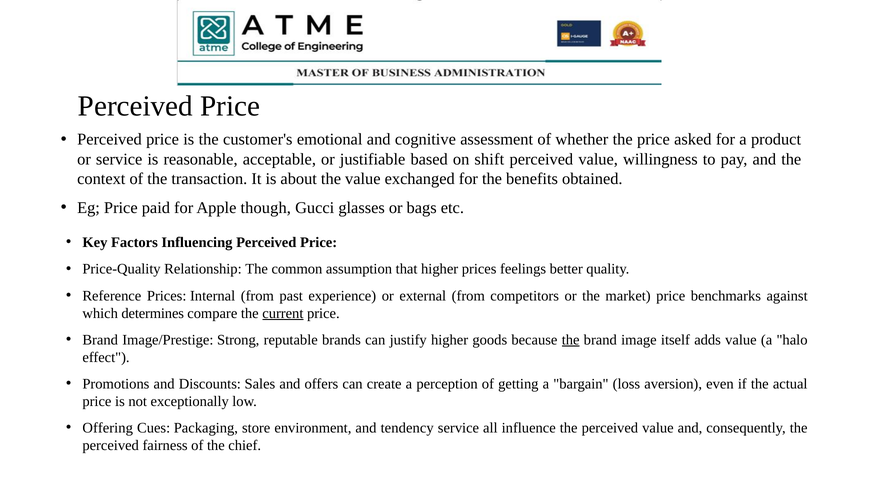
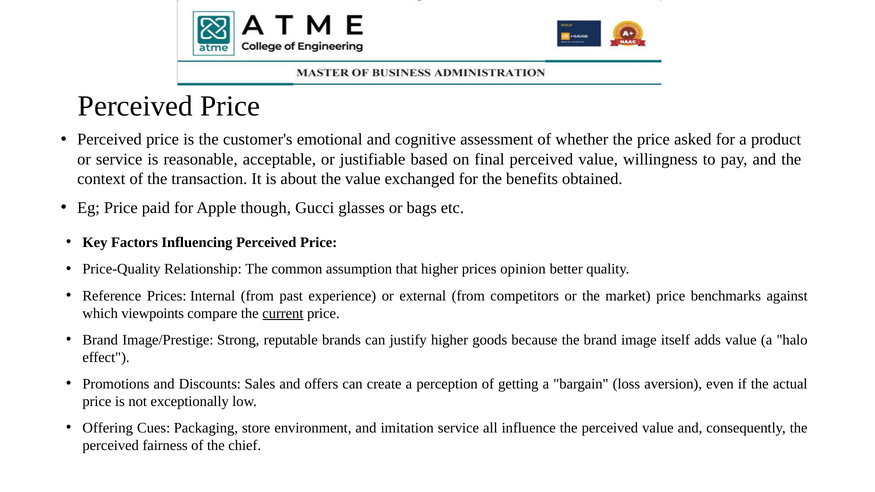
shift: shift -> final
feelings: feelings -> opinion
determines: determines -> viewpoints
the at (571, 340) underline: present -> none
tendency: tendency -> imitation
